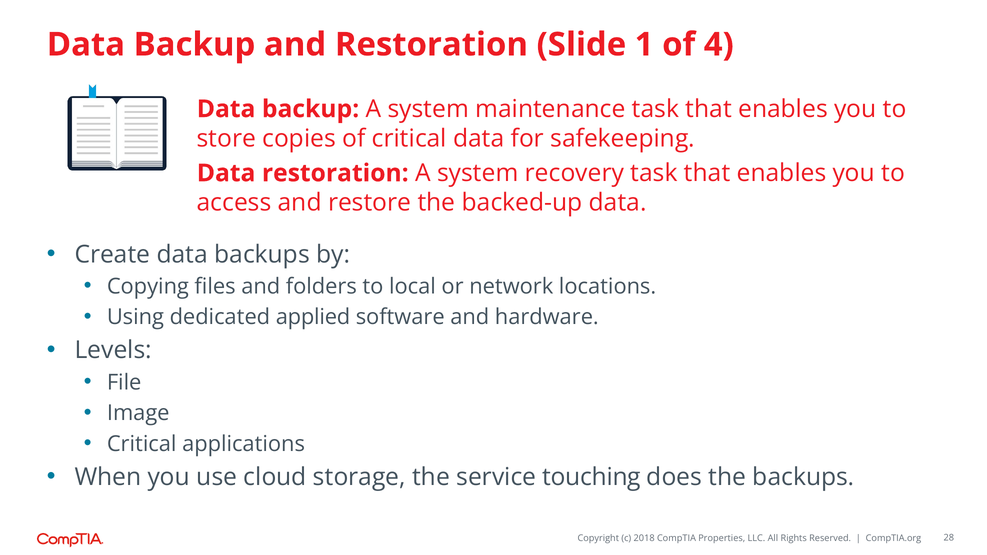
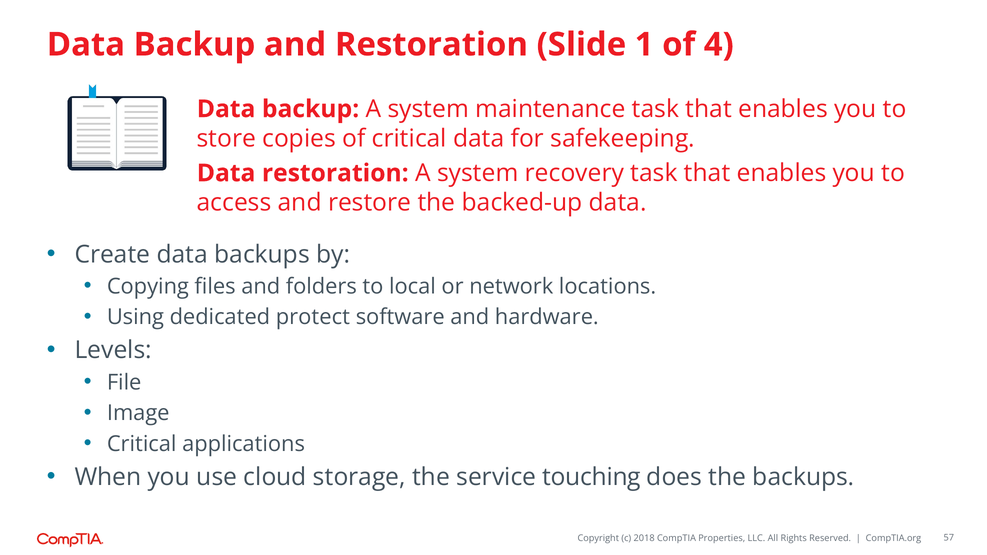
applied: applied -> protect
28: 28 -> 57
